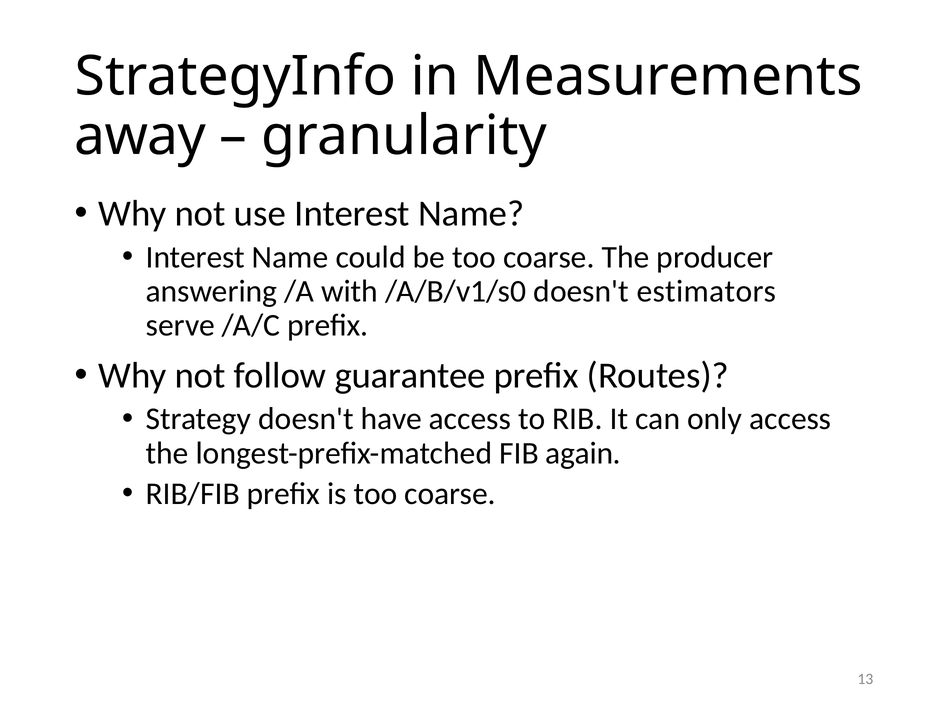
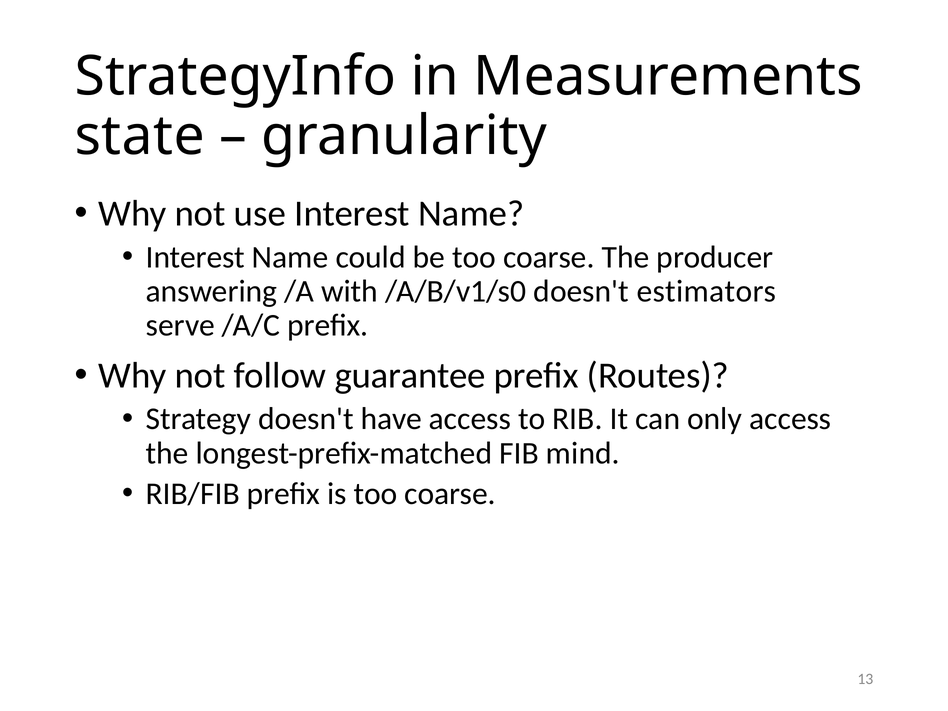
away: away -> state
again: again -> mind
